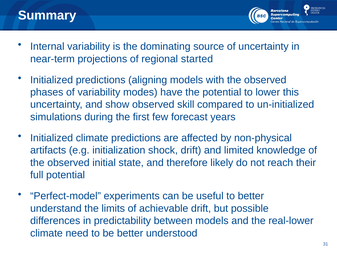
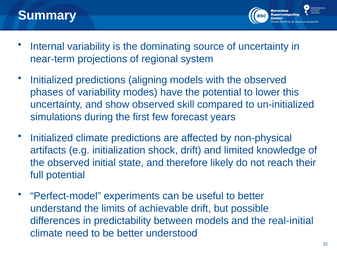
started: started -> system
real-lower: real-lower -> real-initial
